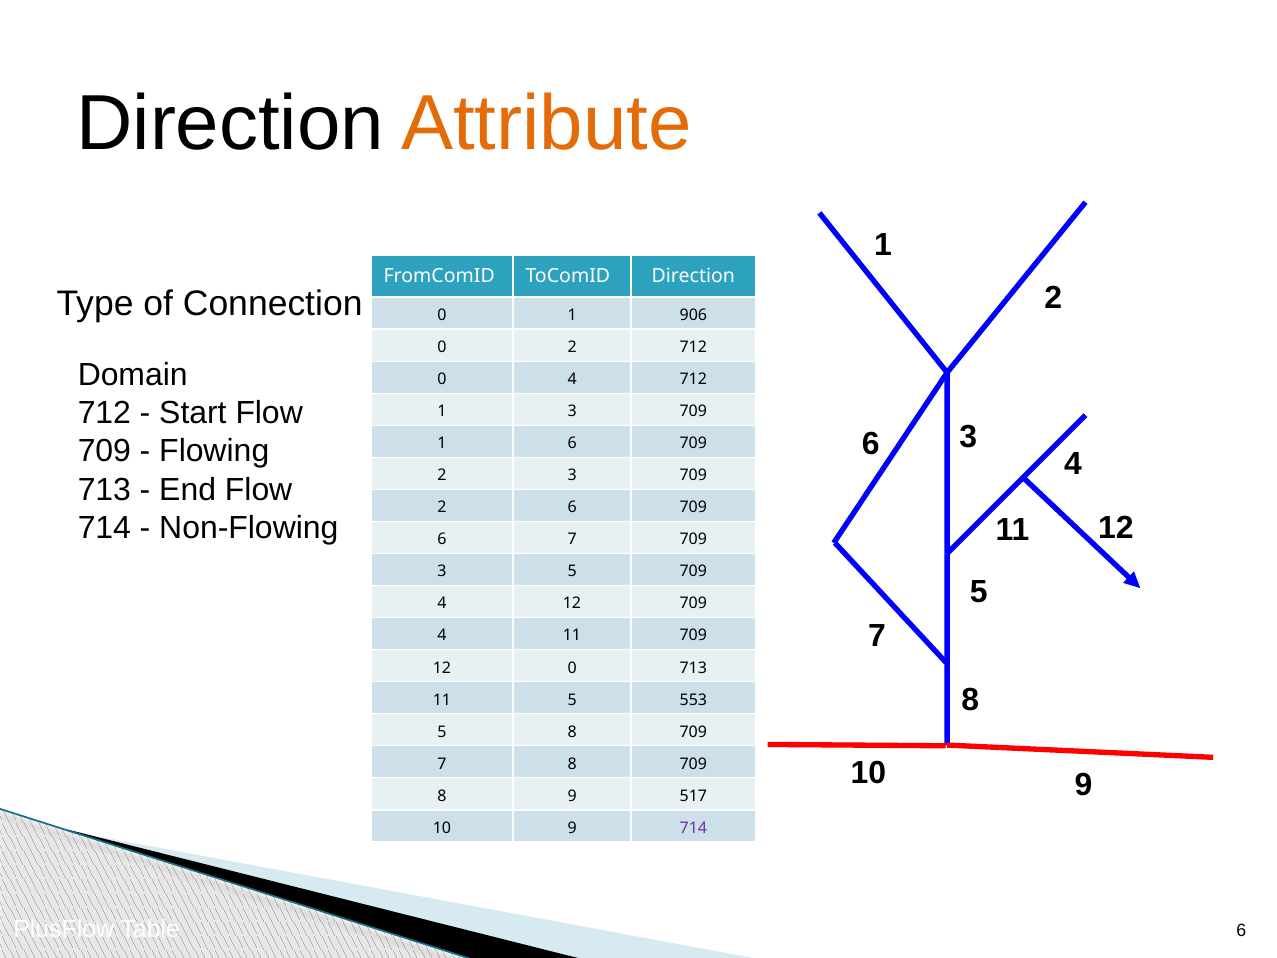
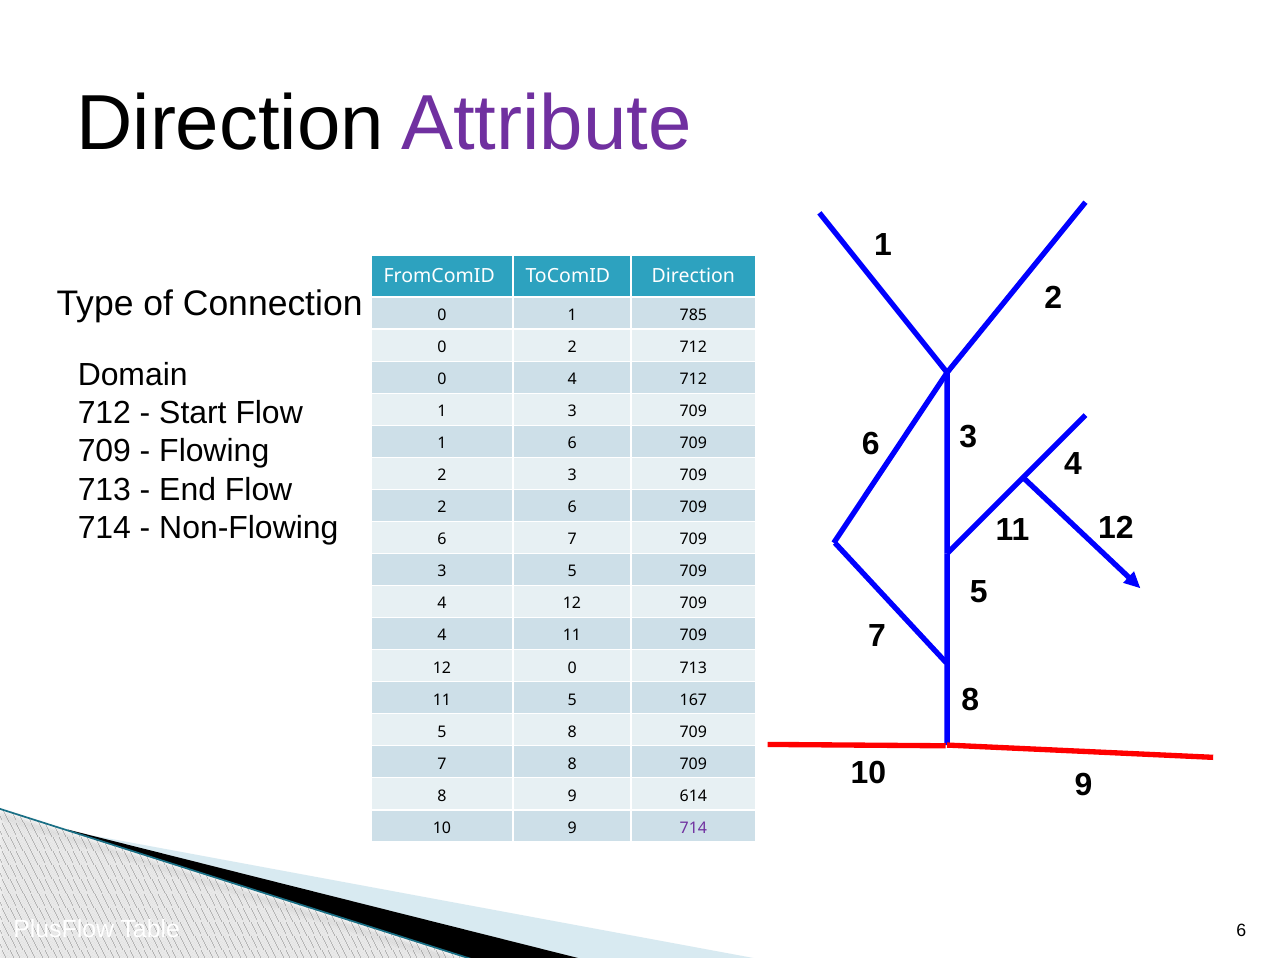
Attribute colour: orange -> purple
906: 906 -> 785
553: 553 -> 167
517: 517 -> 614
